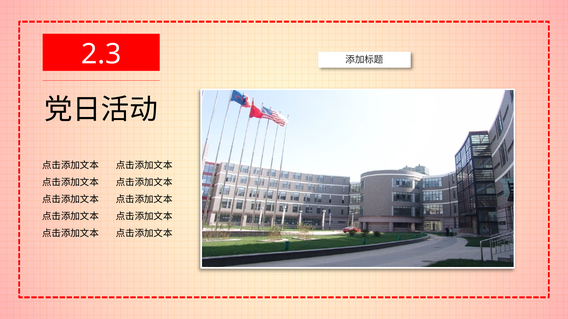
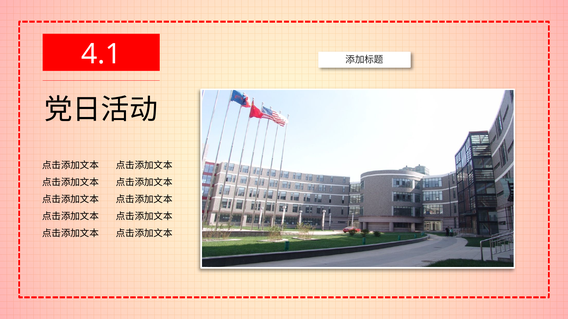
2.3: 2.3 -> 4.1
